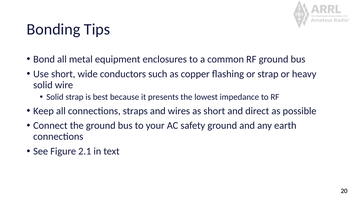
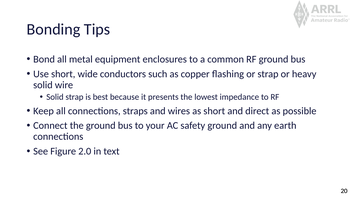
2.1: 2.1 -> 2.0
